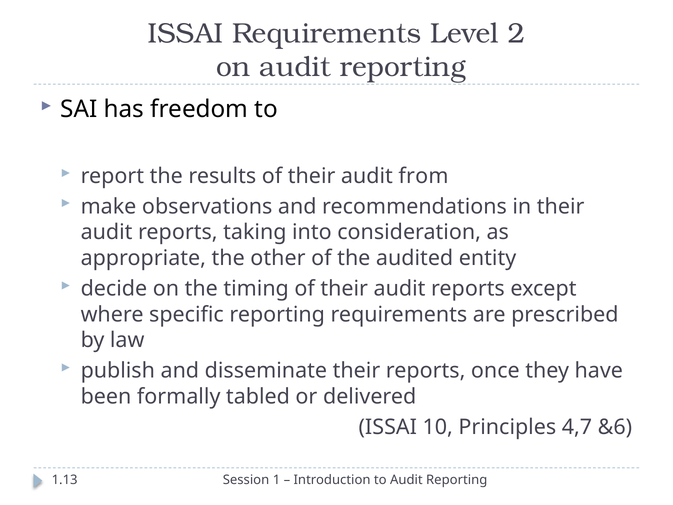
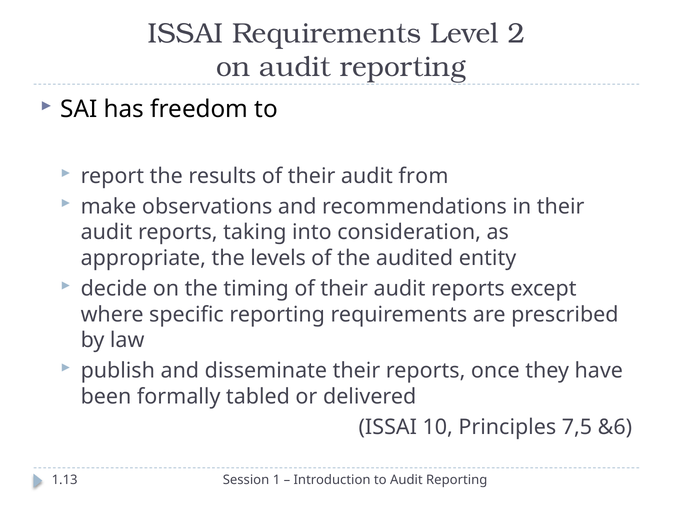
other: other -> levels
4,7: 4,7 -> 7,5
